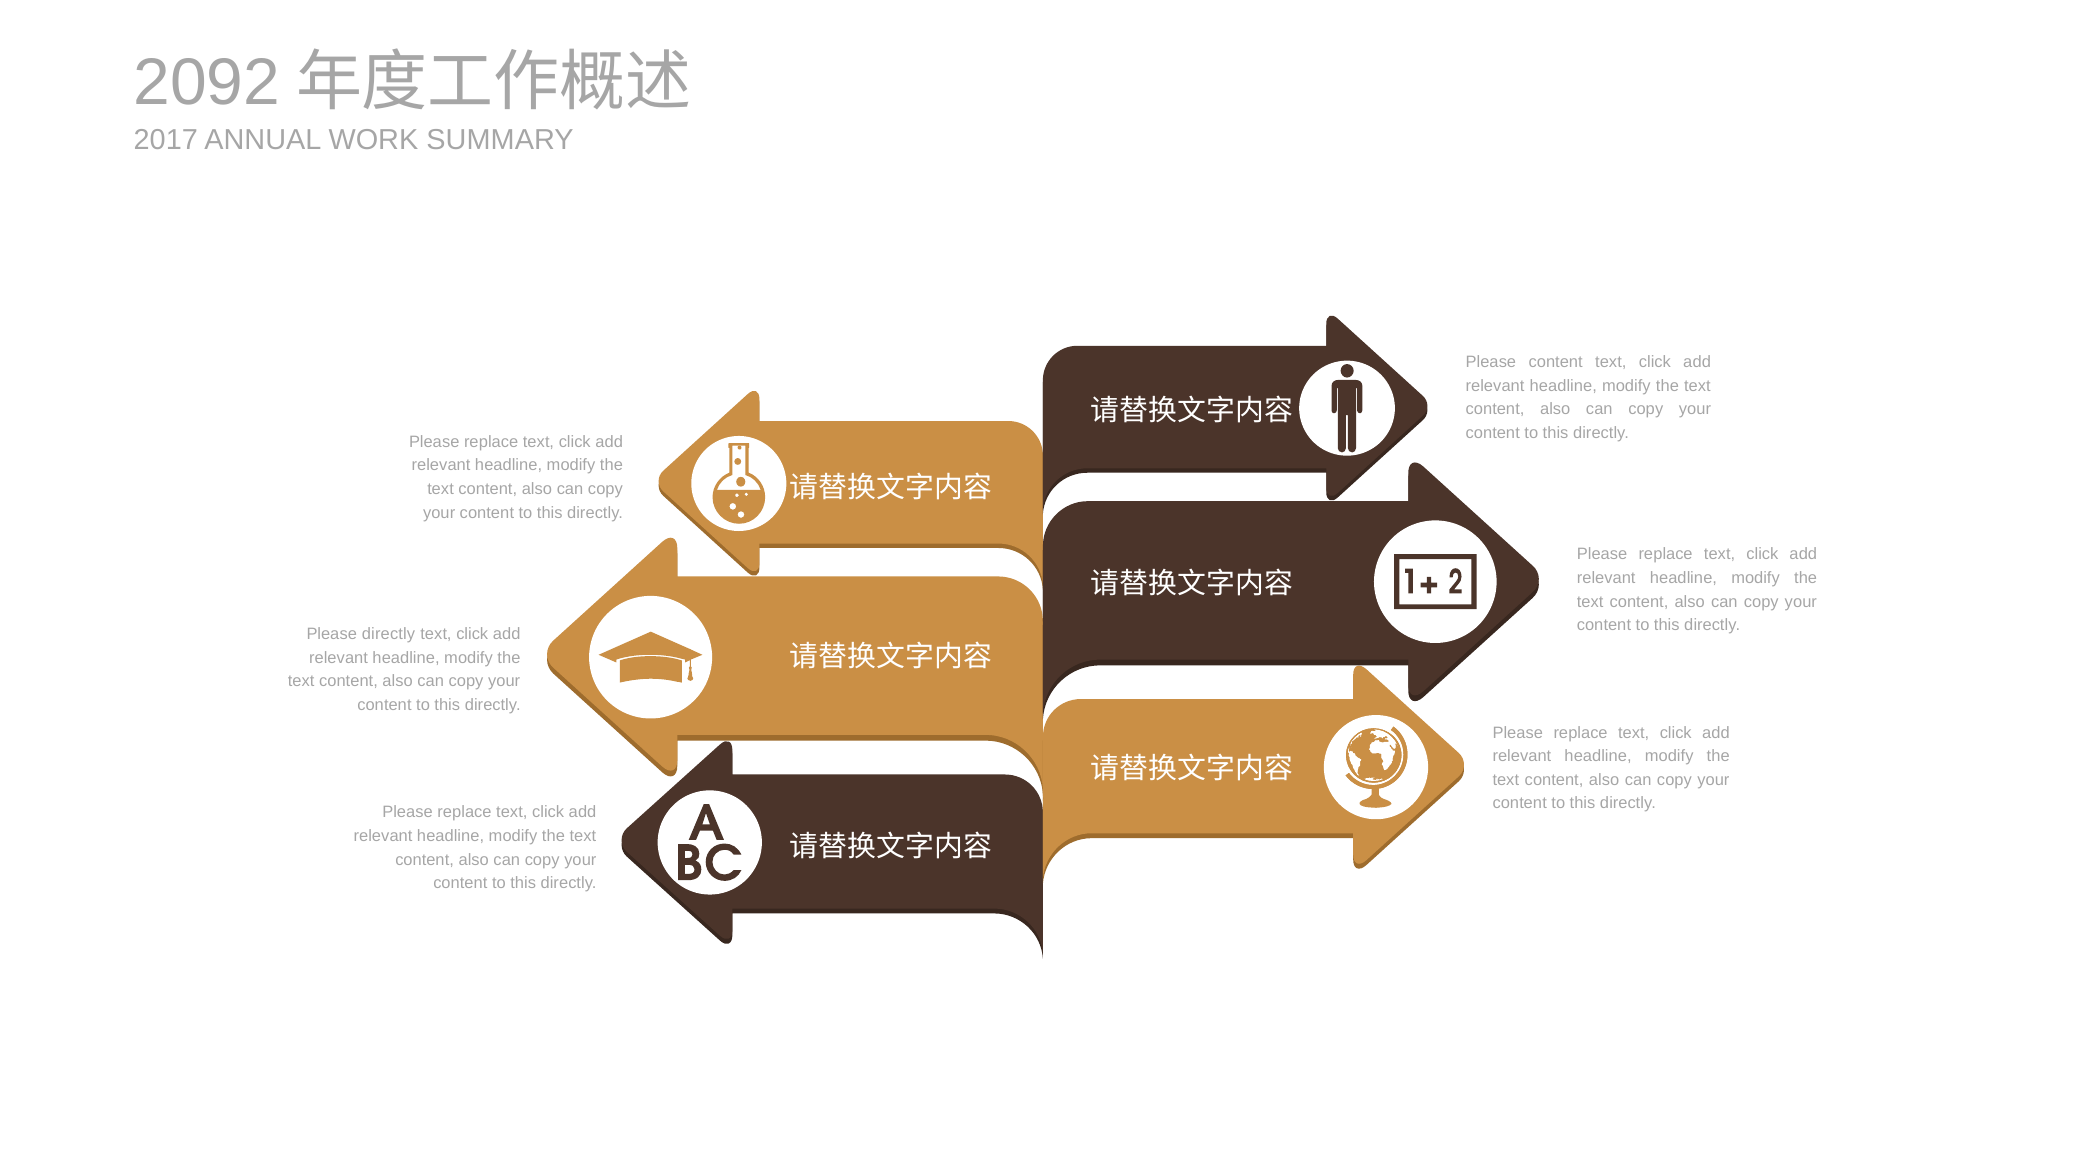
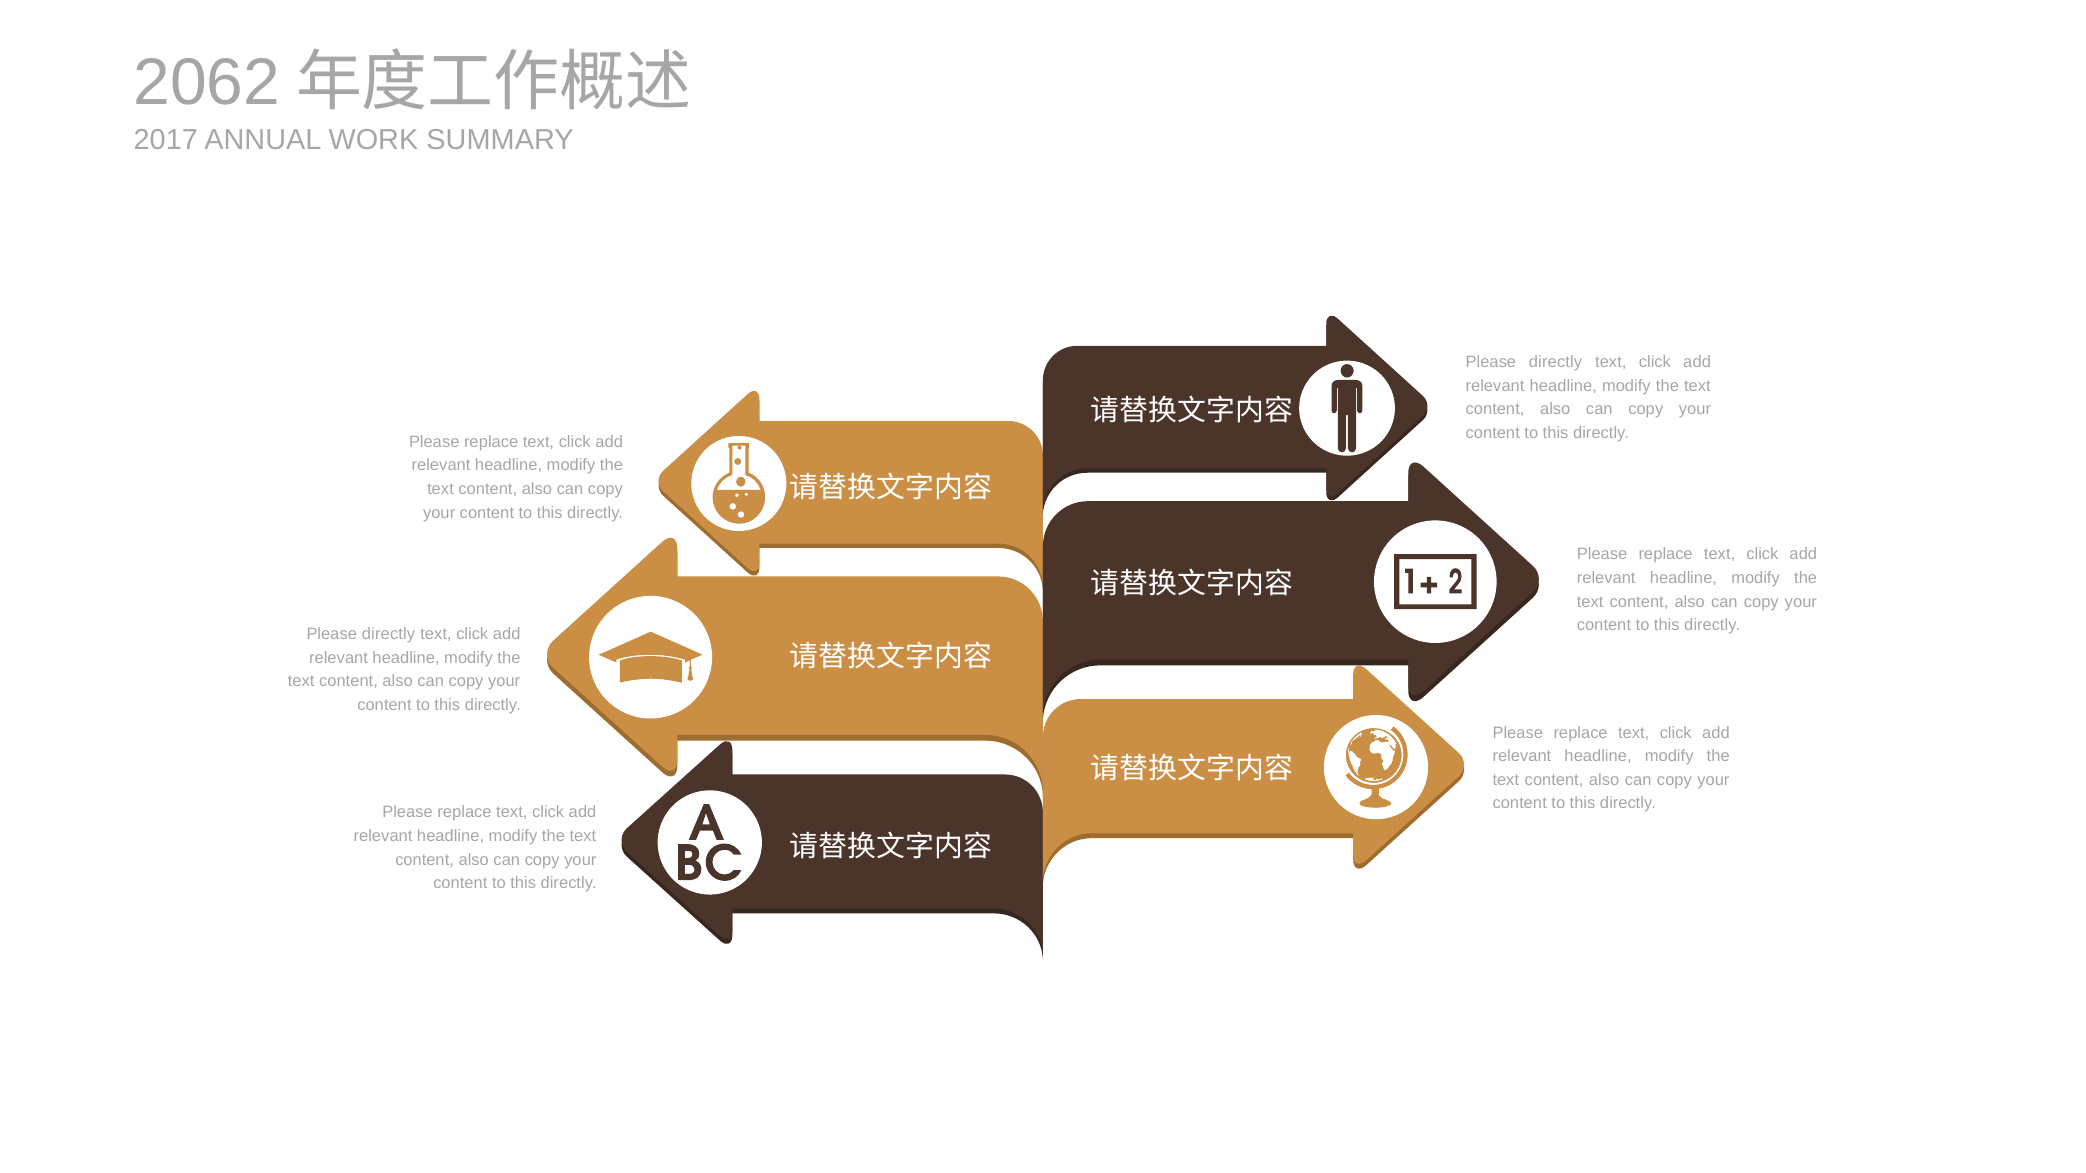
2092: 2092 -> 2062
content at (1556, 362): content -> directly
